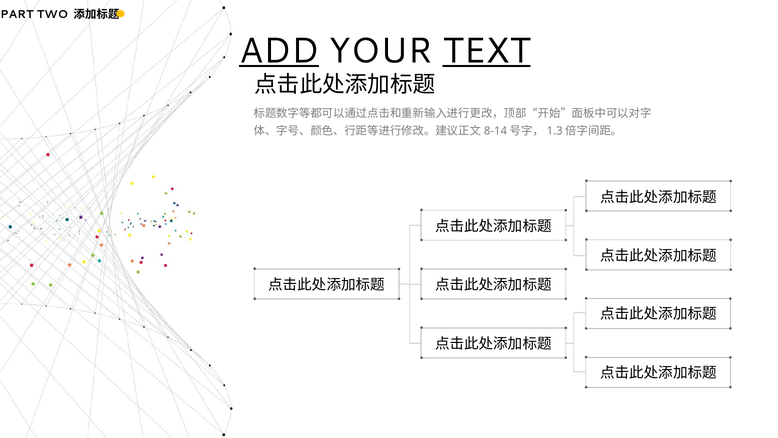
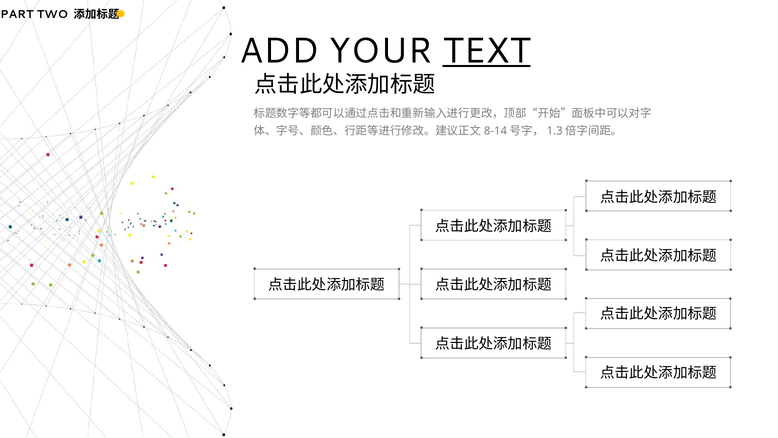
ADD underline: present -> none
